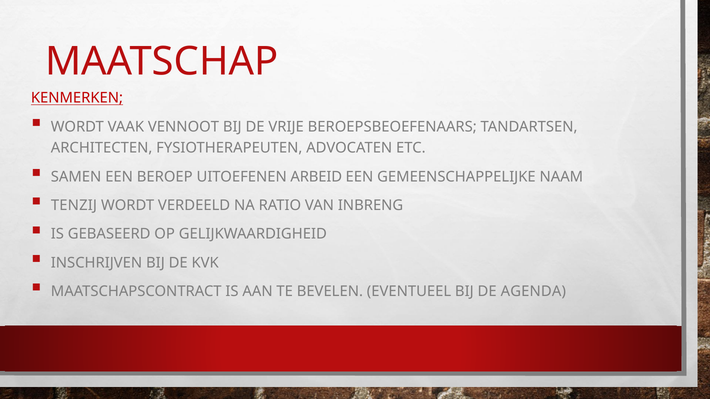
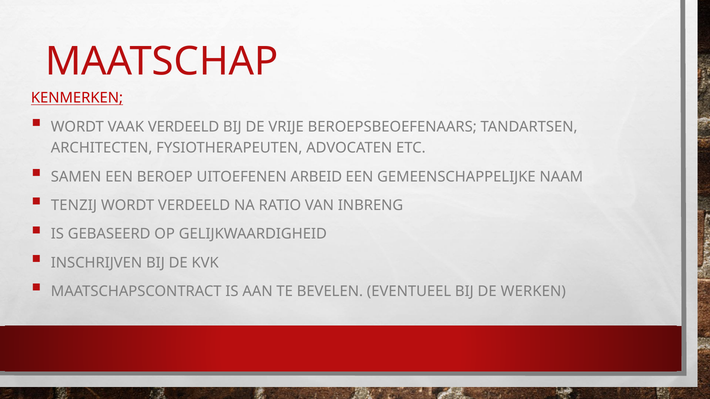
VAAK VENNOOT: VENNOOT -> VERDEELD
AGENDA: AGENDA -> WERKEN
